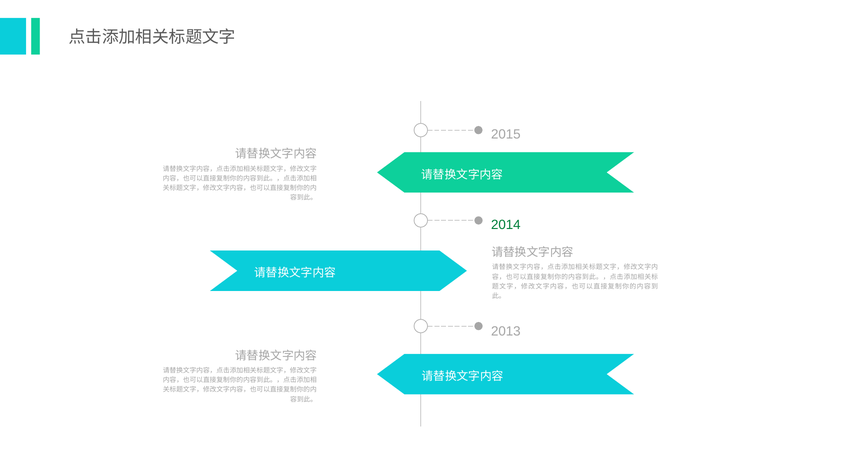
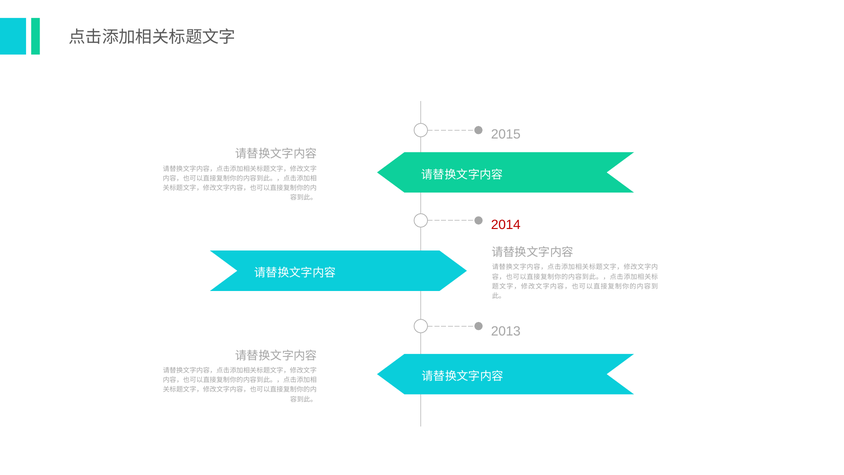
2014 colour: green -> red
